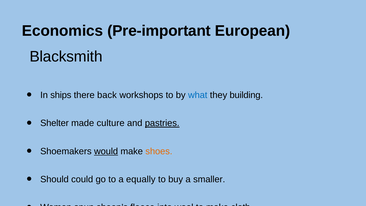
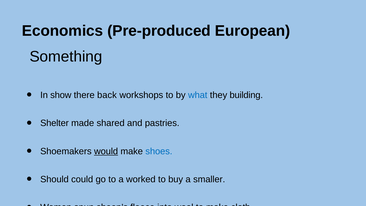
Pre-important: Pre-important -> Pre-produced
Blacksmith: Blacksmith -> Something
ships: ships -> show
culture: culture -> shared
pastries underline: present -> none
shoes colour: orange -> blue
equally: equally -> worked
